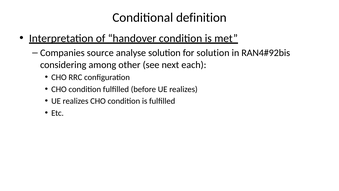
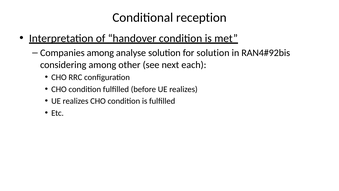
definition: definition -> reception
Companies source: source -> among
